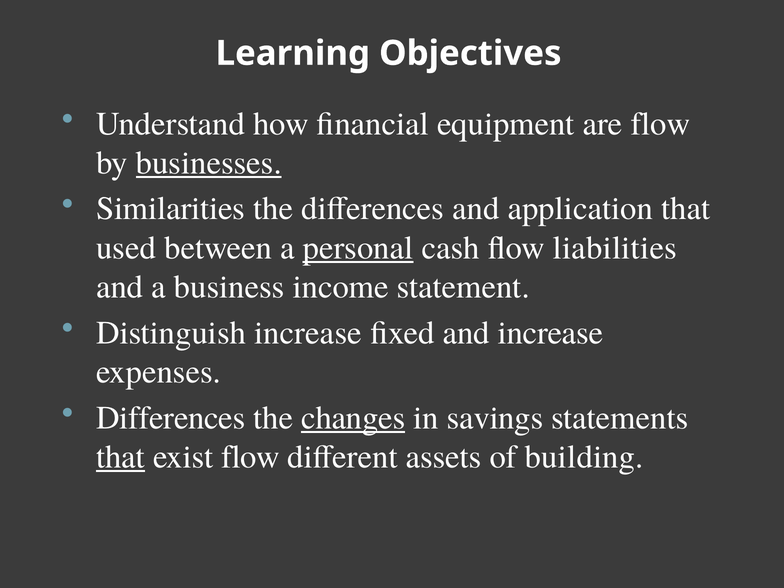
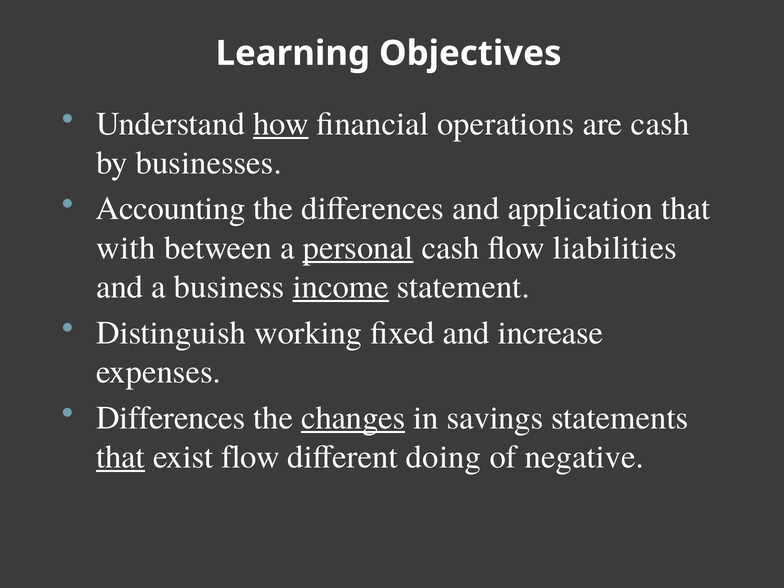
how underline: none -> present
equipment: equipment -> operations
are flow: flow -> cash
businesses underline: present -> none
Similarities: Similarities -> Accounting
used: used -> with
income underline: none -> present
Distinguish increase: increase -> working
assets: assets -> doing
building: building -> negative
